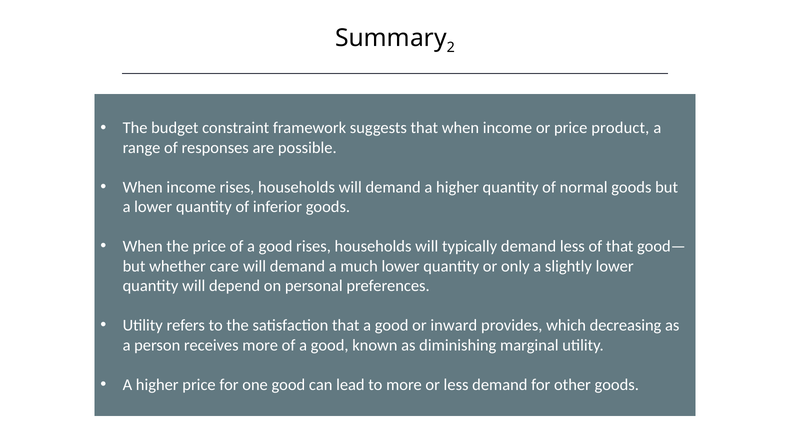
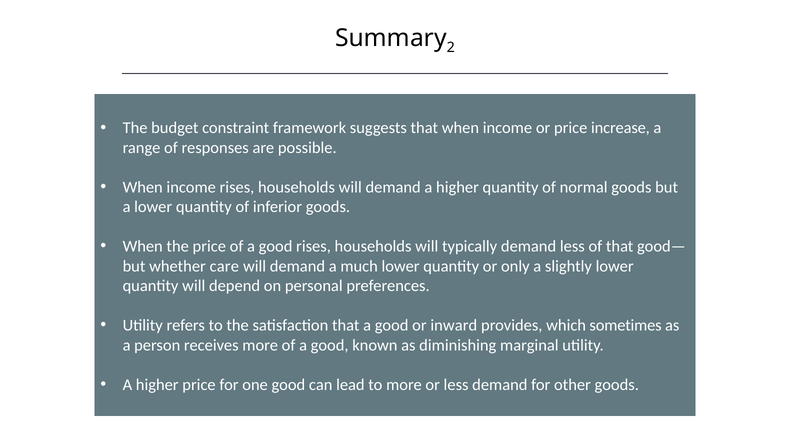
product: product -> increase
decreasing: decreasing -> sometimes
